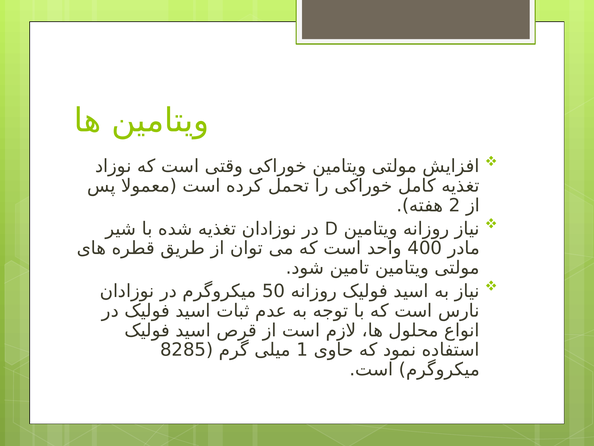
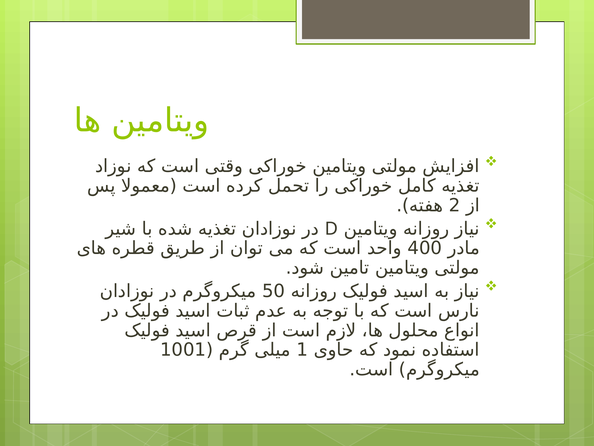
8285: 8285 -> 1001
